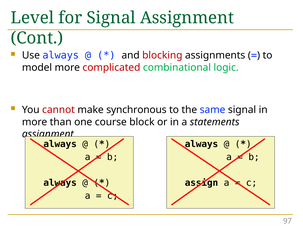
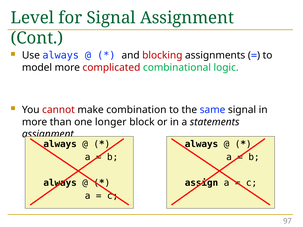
synchronous: synchronous -> combination
course: course -> longer
